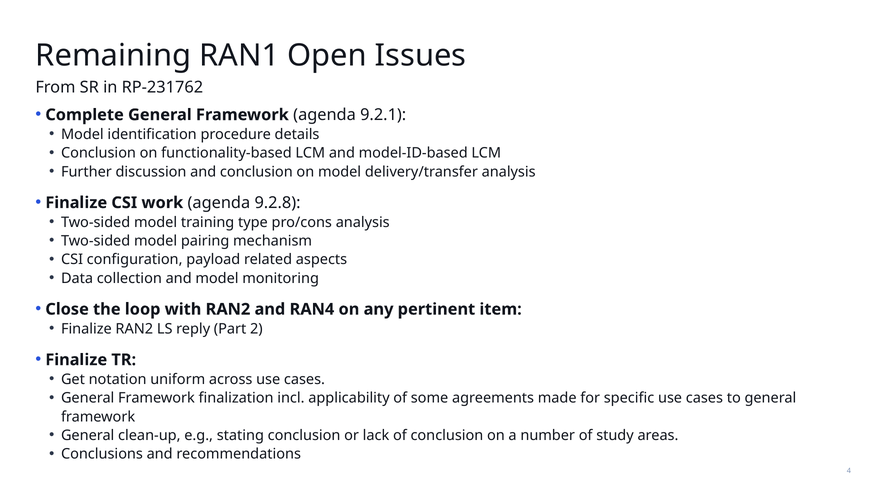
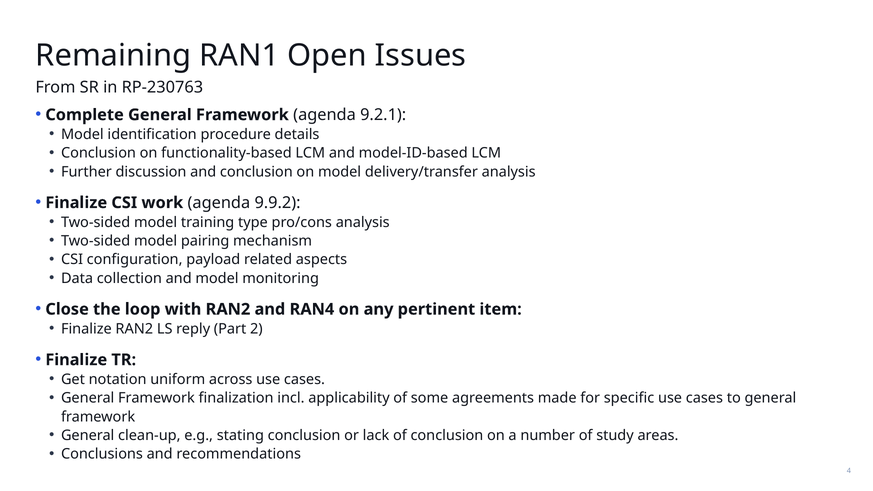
RP-231762: RP-231762 -> RP-230763
9.2.8: 9.2.8 -> 9.9.2
